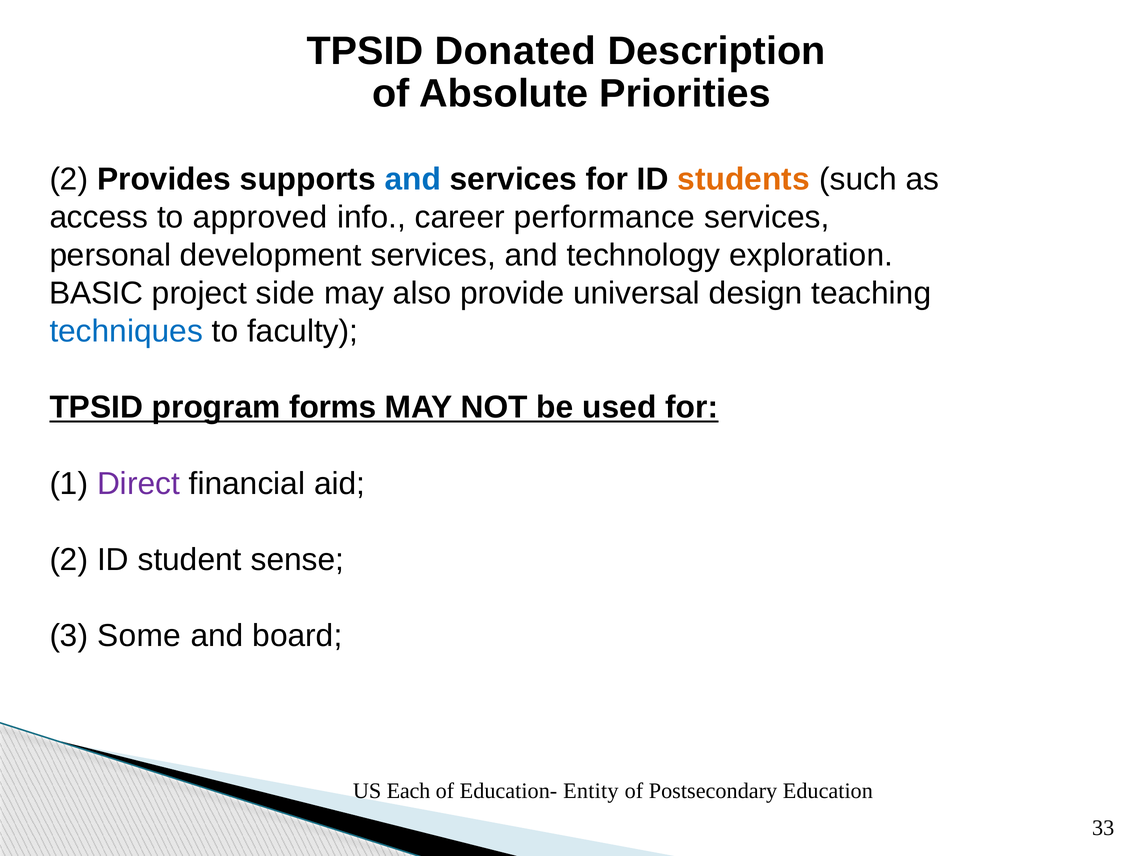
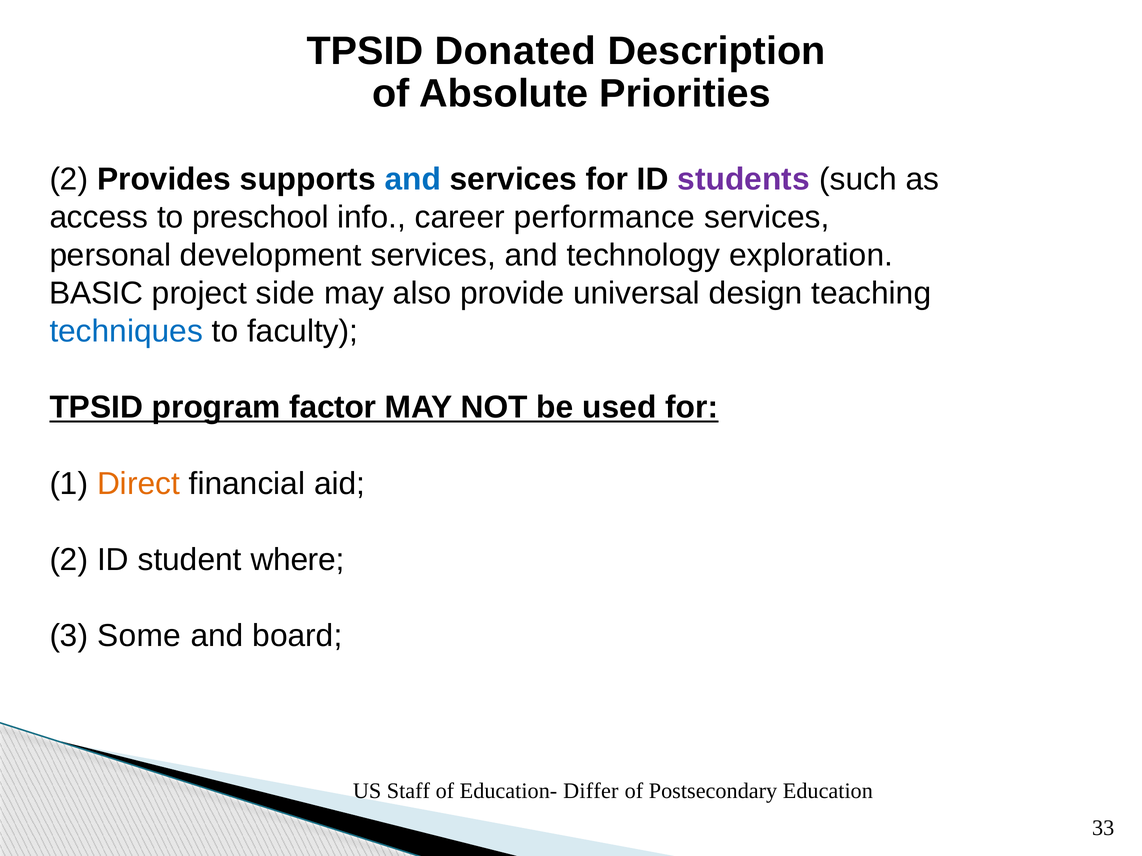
students colour: orange -> purple
approved: approved -> preschool
forms: forms -> factor
Direct colour: purple -> orange
sense: sense -> where
Each: Each -> Staff
Entity: Entity -> Differ
